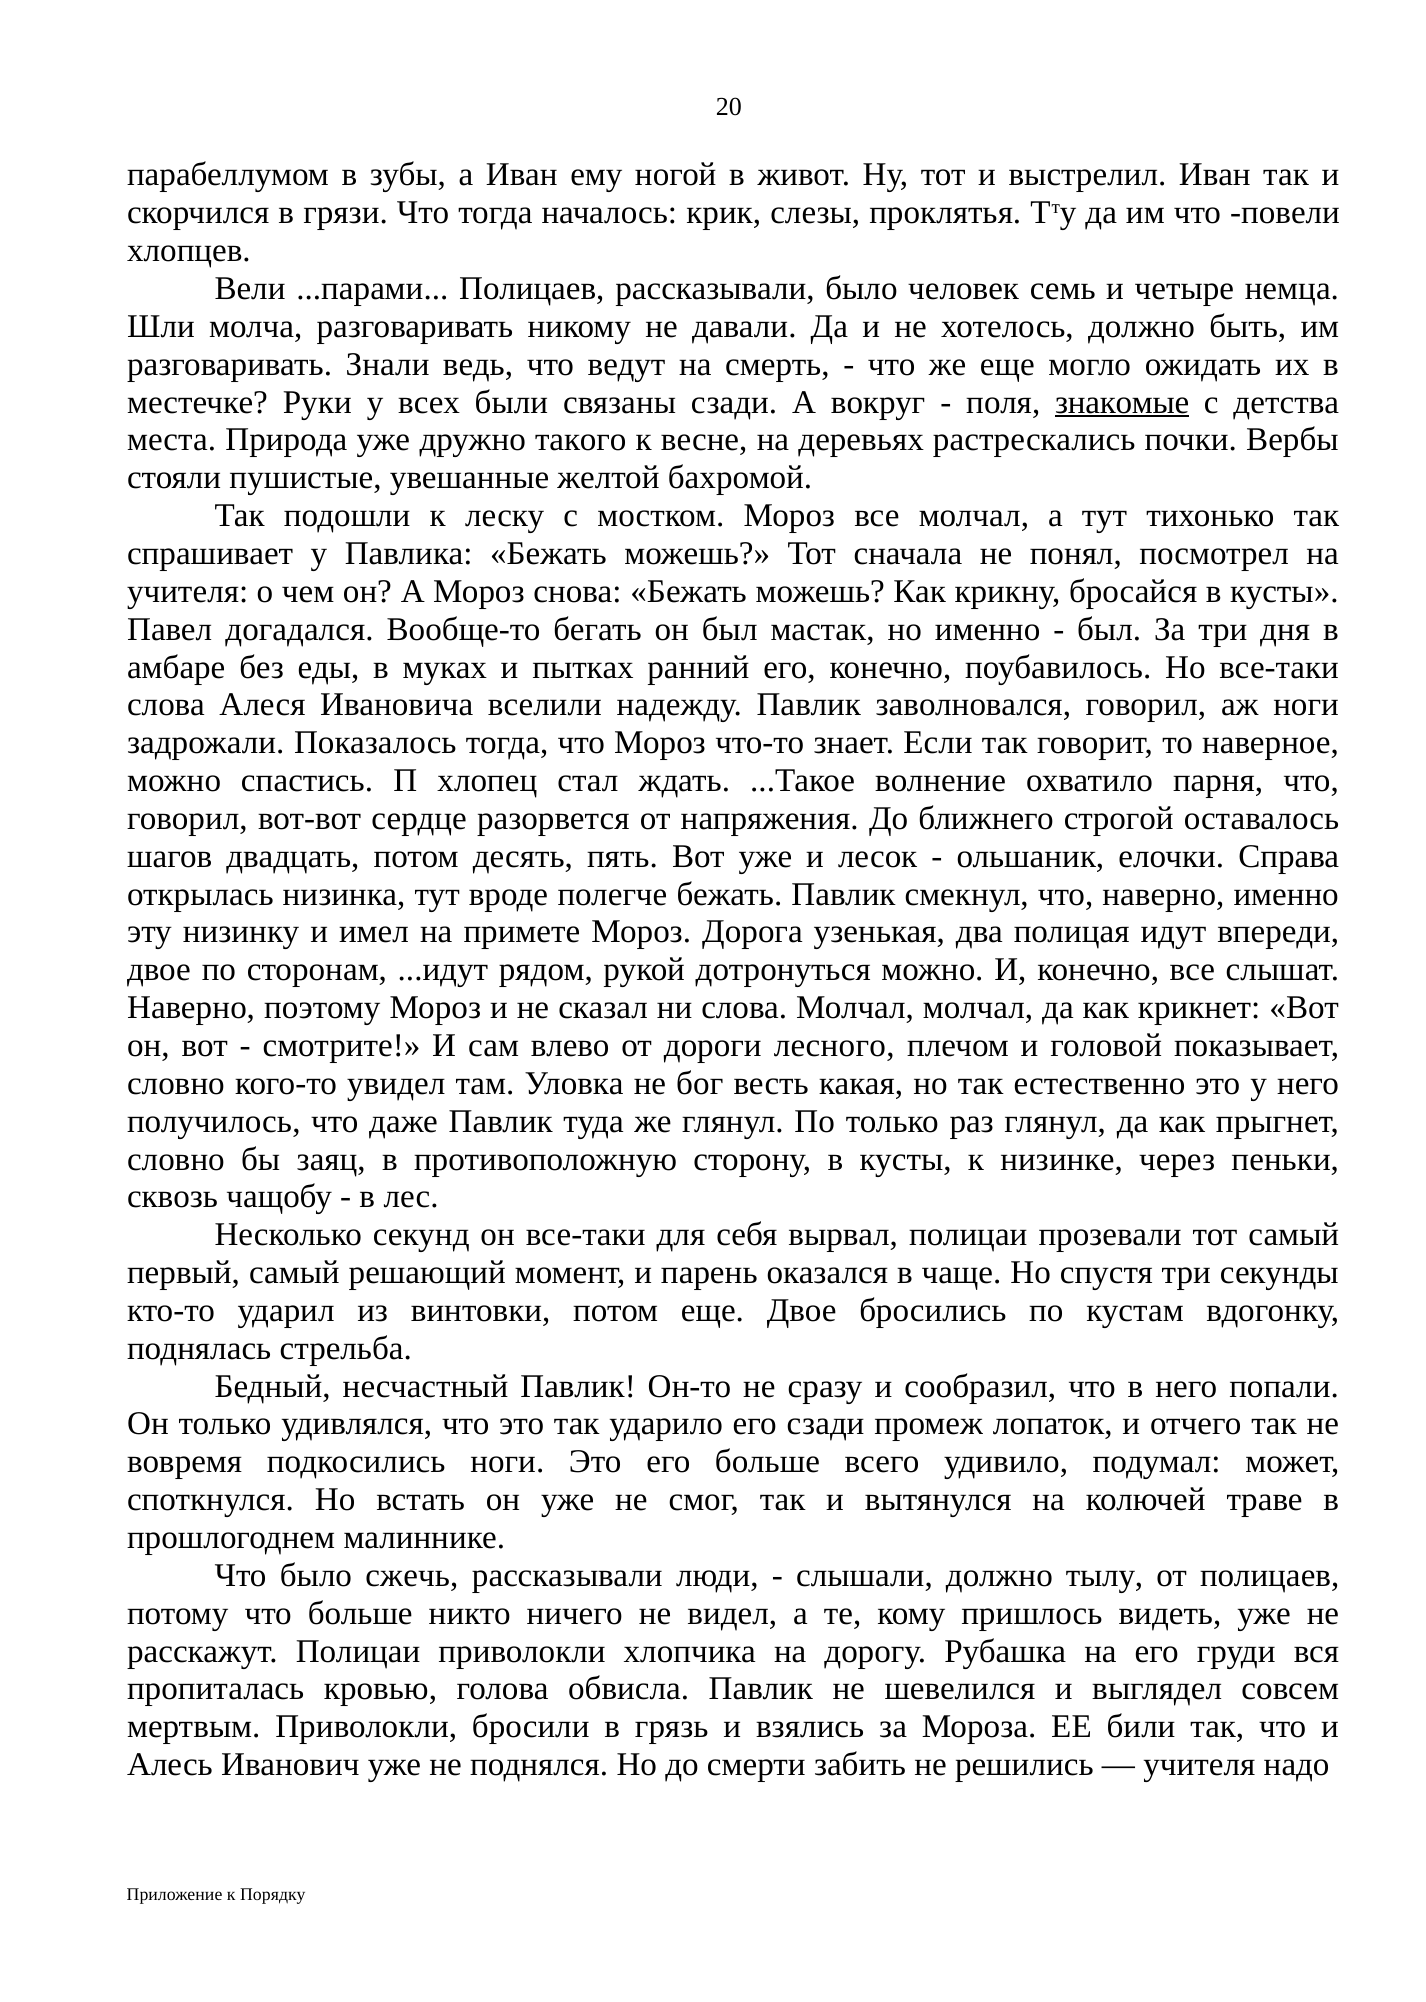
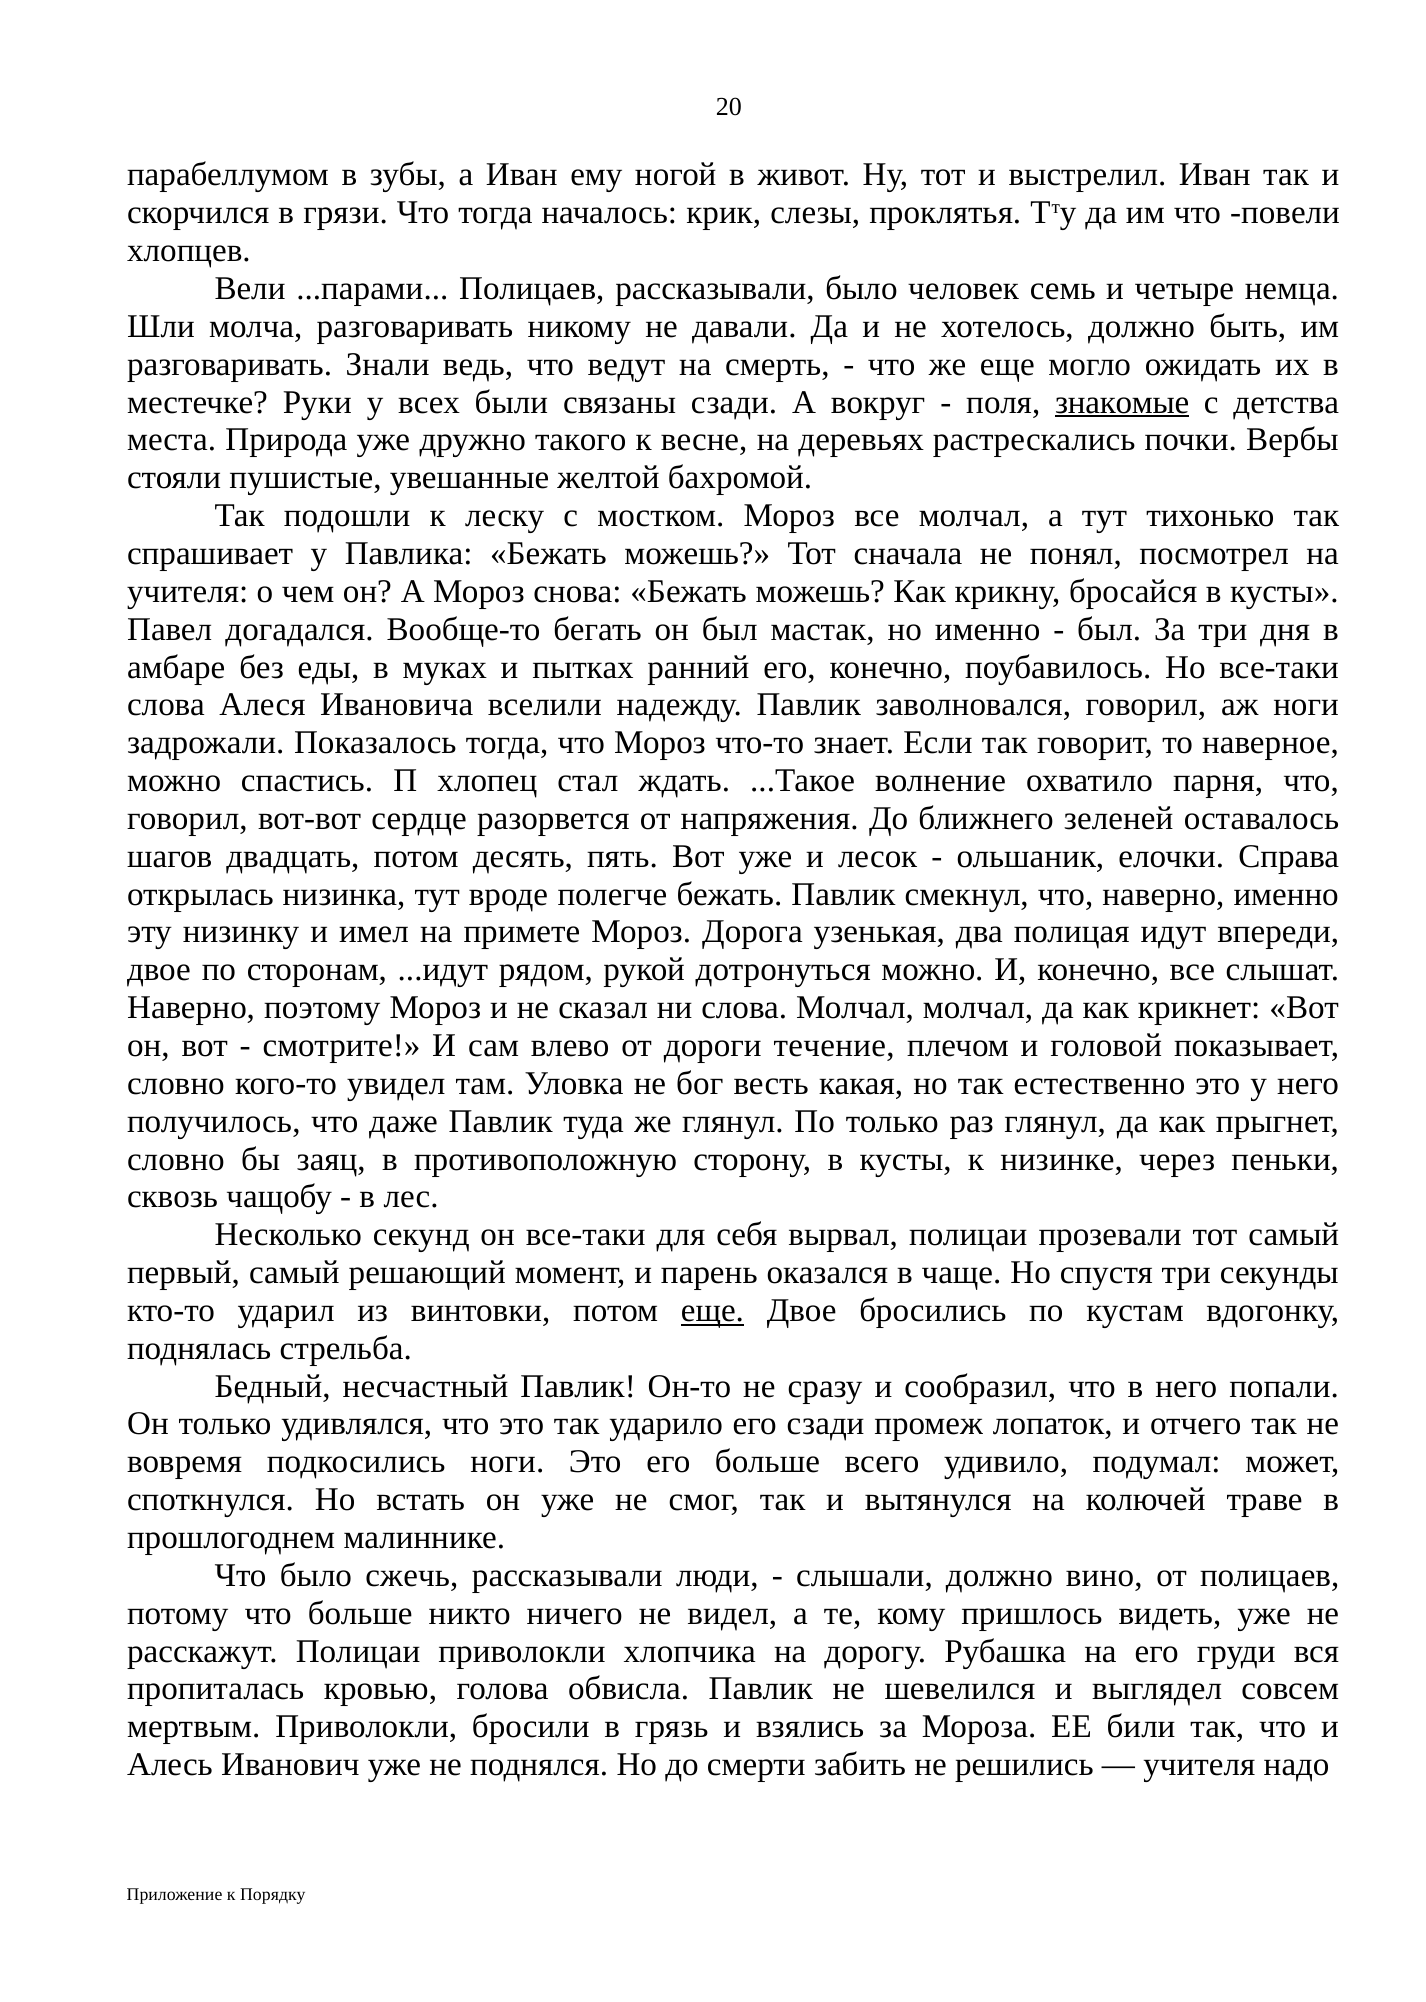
строгой: строгой -> зеленей
лесного: лесного -> течение
еще at (712, 1311) underline: none -> present
тылу: тылу -> вино
